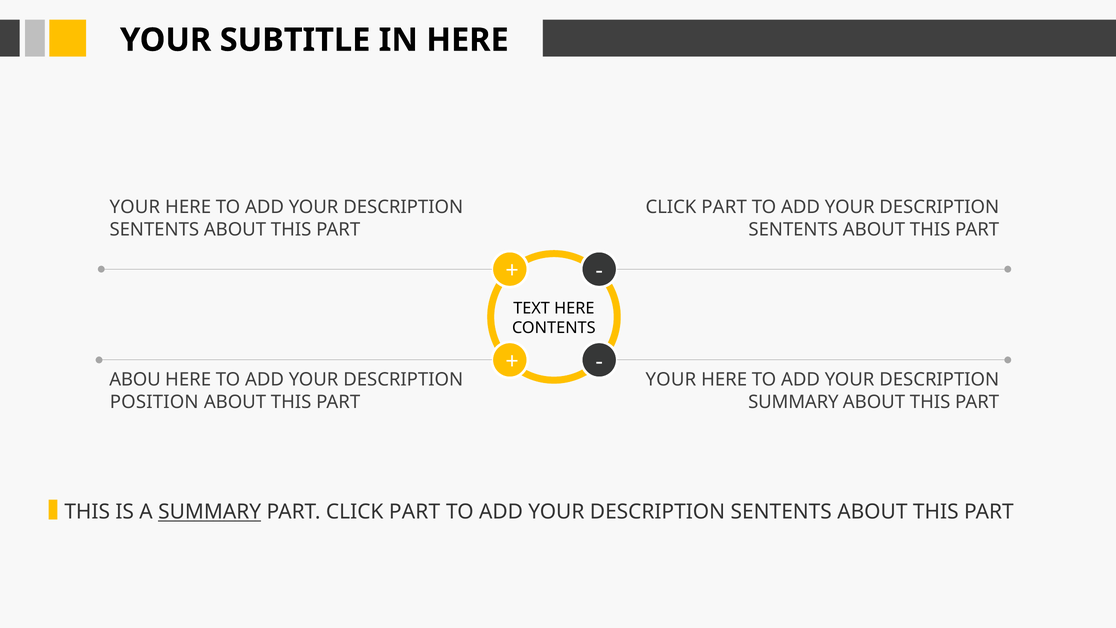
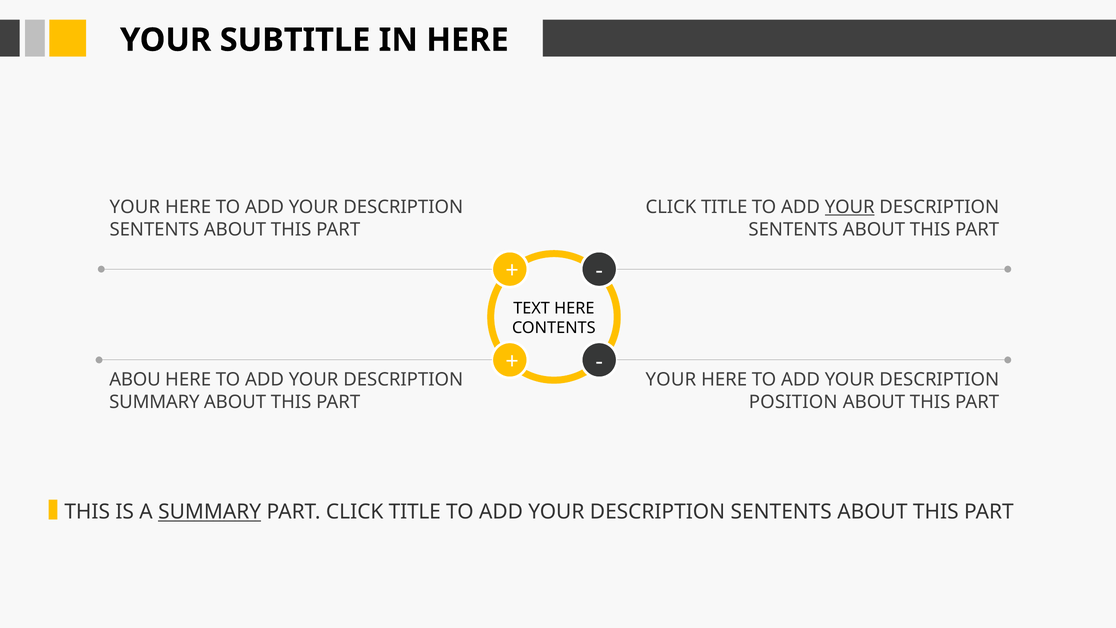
PART at (724, 207): PART -> TITLE
YOUR at (850, 207) underline: none -> present
POSITION at (154, 402): POSITION -> SUMMARY
SUMMARY at (793, 402): SUMMARY -> POSITION
PART at (415, 512): PART -> TITLE
